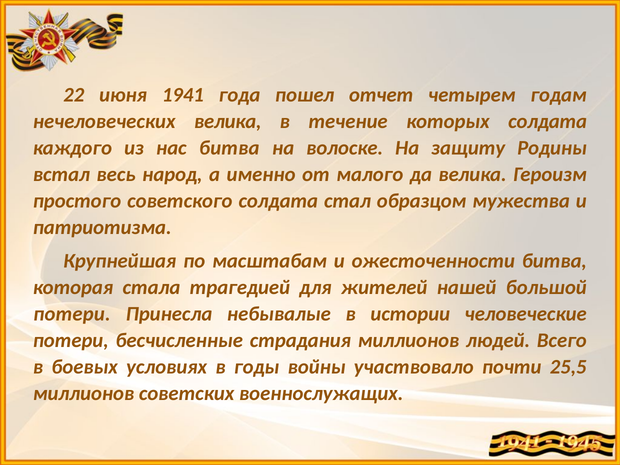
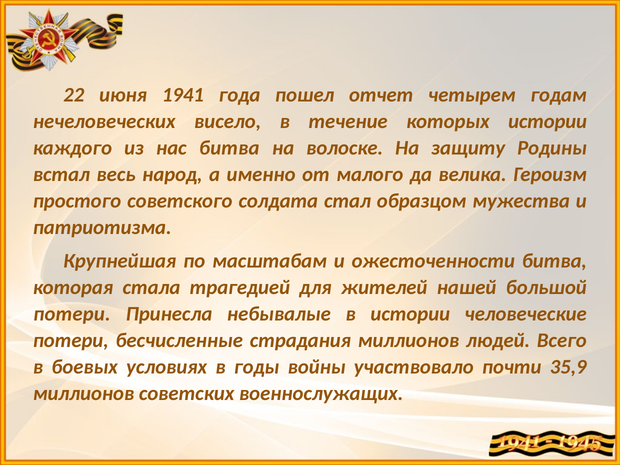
нечеловеческих велика: велика -> висело
которых солдата: солдата -> истории
25,5: 25,5 -> 35,9
